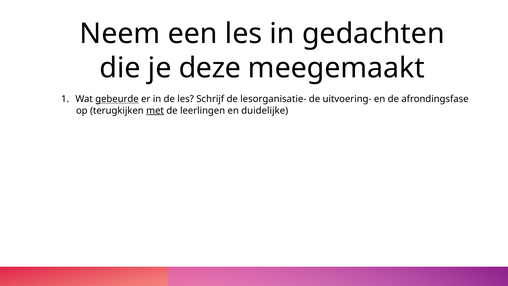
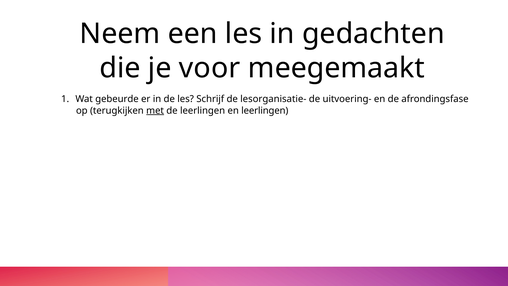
deze: deze -> voor
gebeurde underline: present -> none
en duidelijke: duidelijke -> leerlingen
